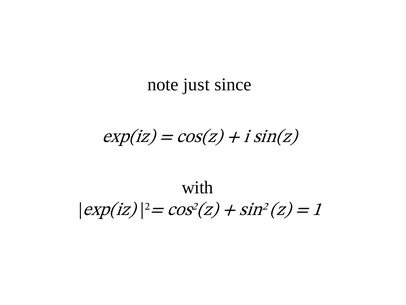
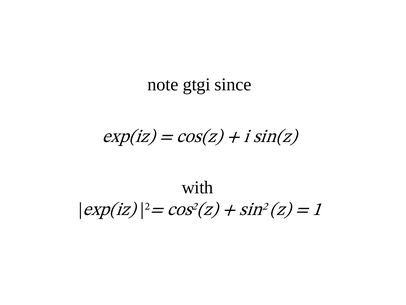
just: just -> gtgi
